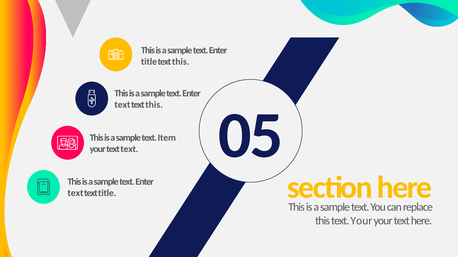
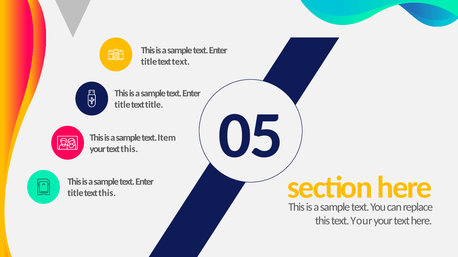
this at (181, 62): this -> text
text at (122, 105): text -> title
this at (154, 105): this -> title
your text text: text -> this
text at (75, 194): text -> title
title at (107, 194): title -> this
